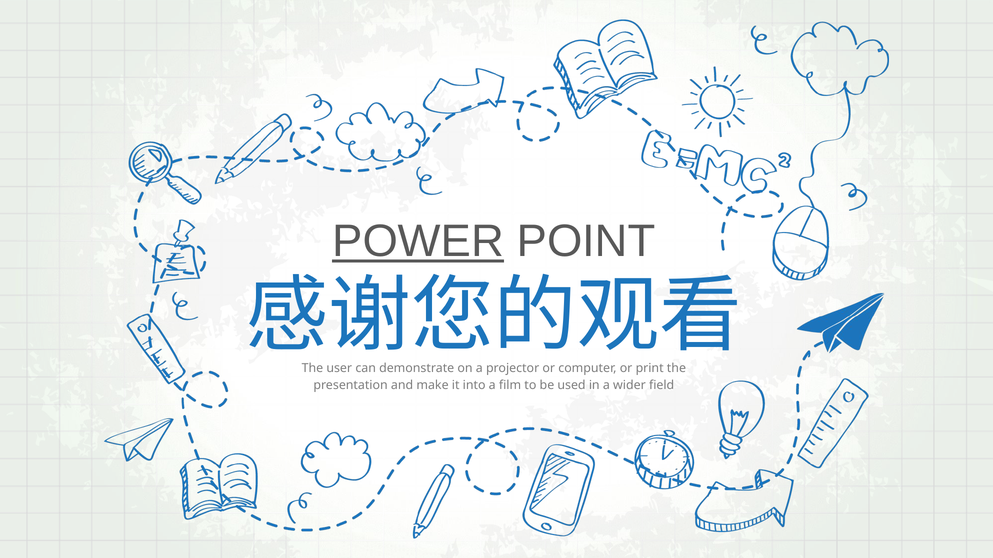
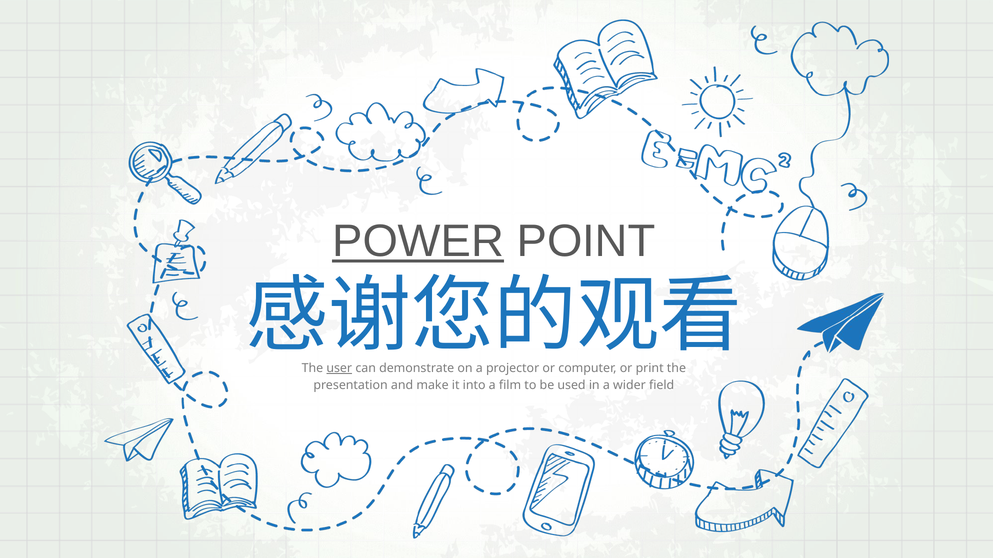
user underline: none -> present
